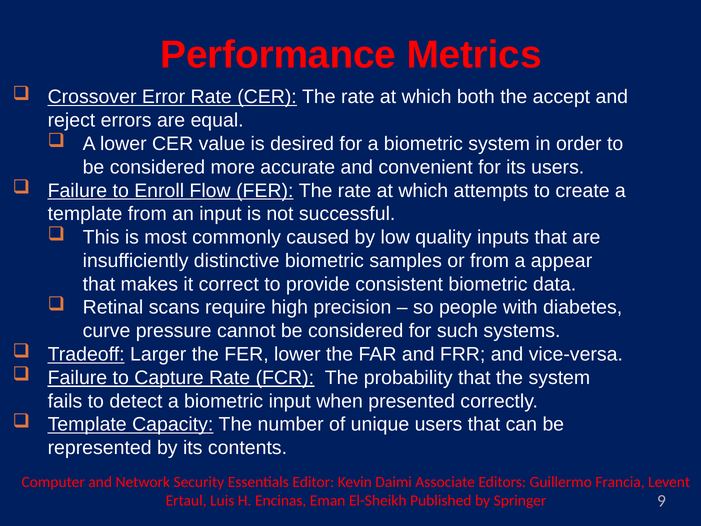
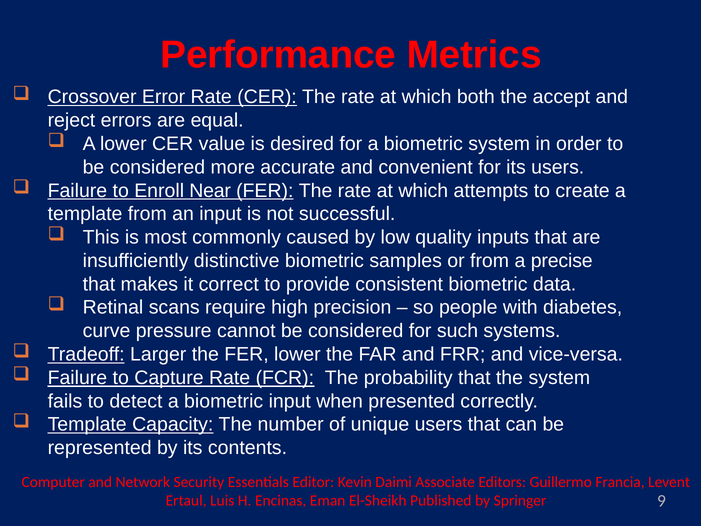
Flow: Flow -> Near
appear: appear -> precise
